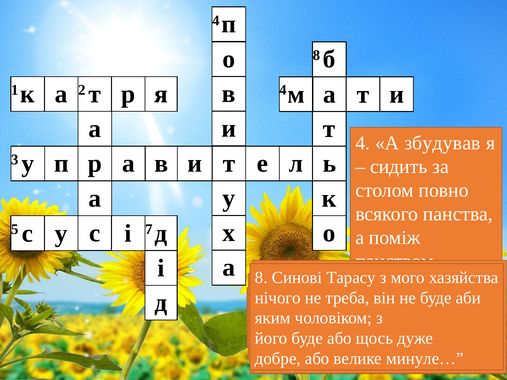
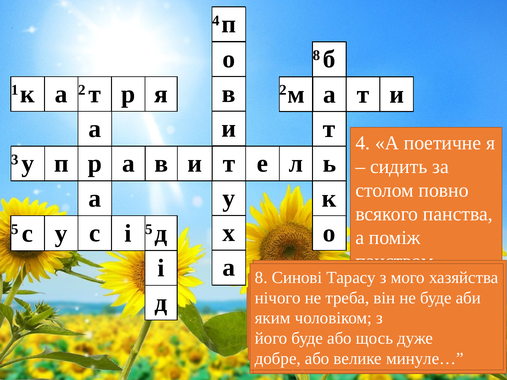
2 4: 4 -> 2
збудував: збудував -> поетичне
5 7: 7 -> 5
